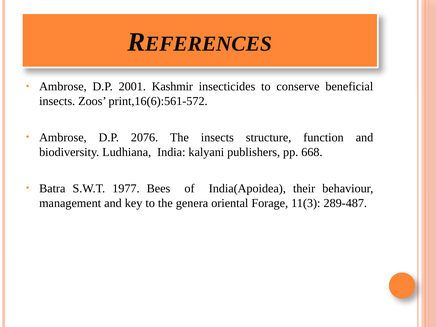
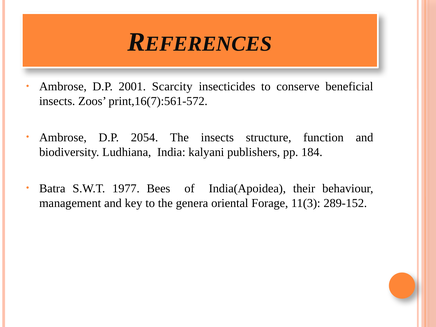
Kashmir: Kashmir -> Scarcity
print,16(6):561-572: print,16(6):561-572 -> print,16(7):561-572
2076: 2076 -> 2054
668: 668 -> 184
289-487: 289-487 -> 289-152
